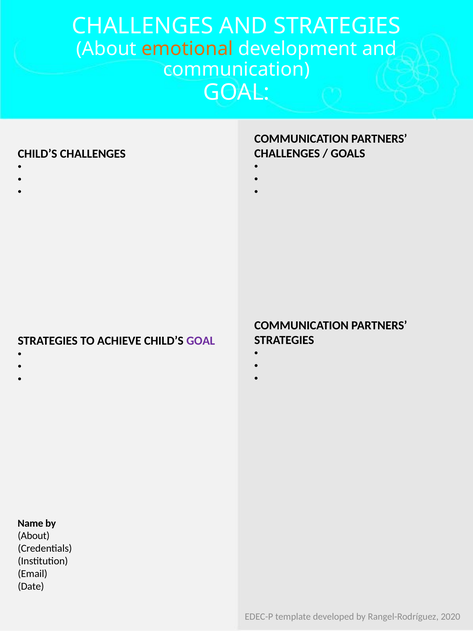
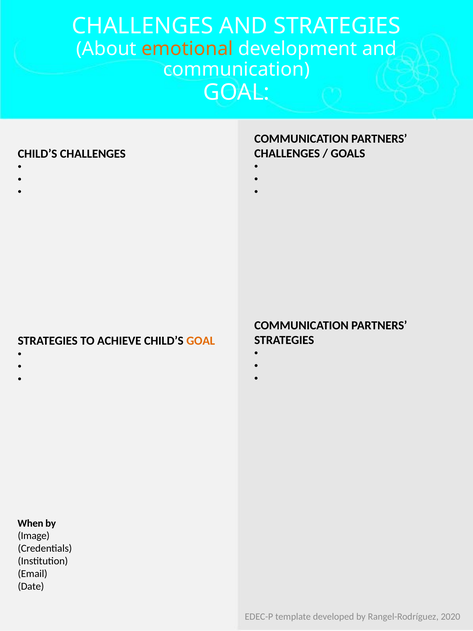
GOAL at (201, 341) colour: purple -> orange
Name: Name -> When
About at (34, 536): About -> Image
